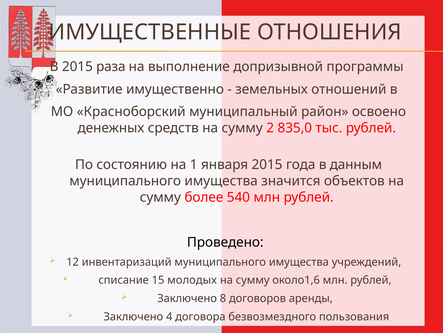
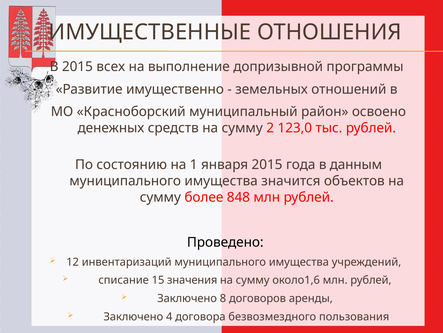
раза: раза -> всех
835,0: 835,0 -> 123,0
540: 540 -> 848
молодых: молодых -> значения
